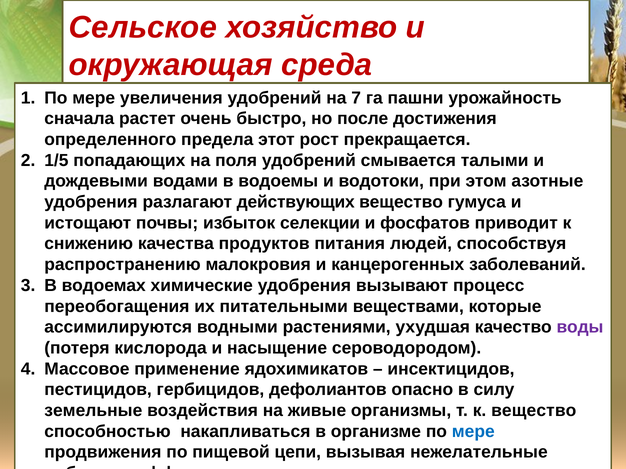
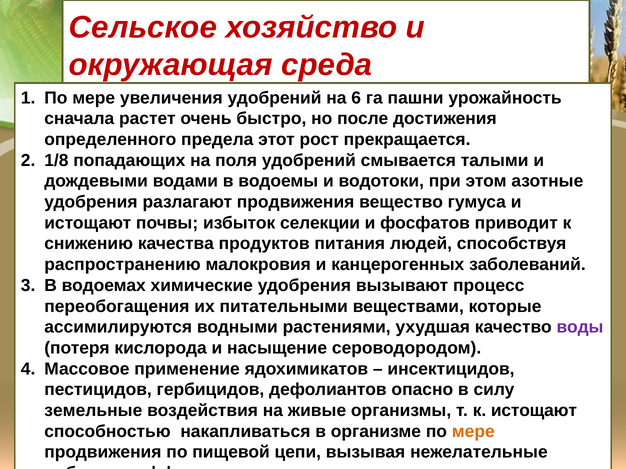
7: 7 -> 6
1/5: 1/5 -> 1/8
разлагают действующих: действующих -> продвижения
к вещество: вещество -> истощают
мере at (473, 432) colour: blue -> orange
